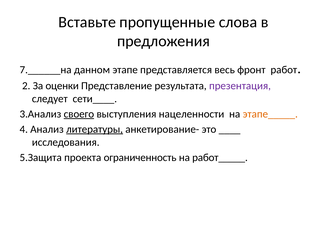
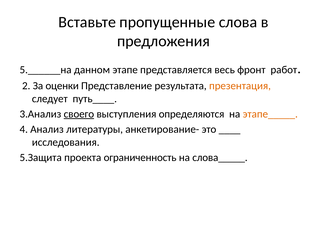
7.______на: 7.______на -> 5.______на
презентация colour: purple -> orange
сети____: сети____ -> путь____
нацеленности: нацеленности -> определяются
литературы underline: present -> none
работ_____: работ_____ -> слова_____
